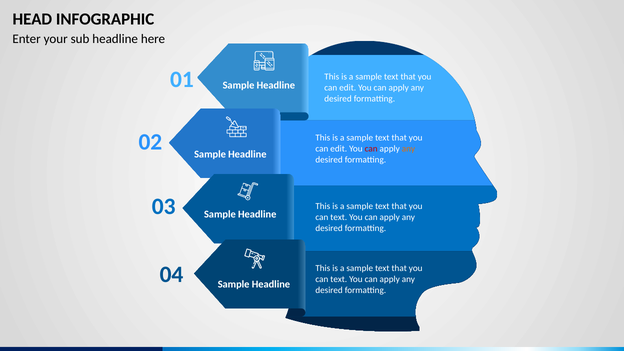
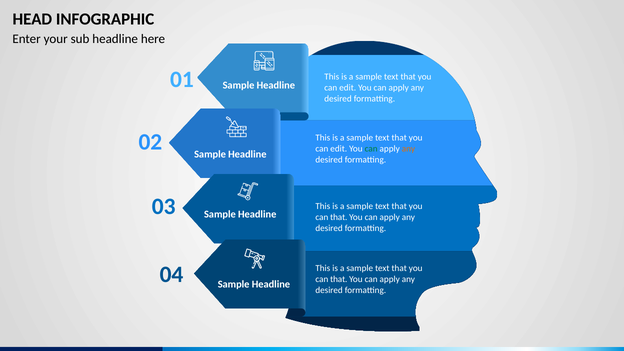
can at (371, 149) colour: red -> green
text at (339, 217): text -> that
text at (339, 279): text -> that
